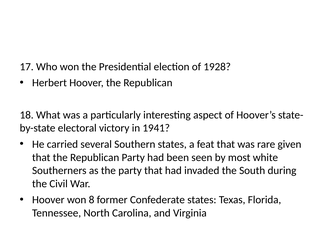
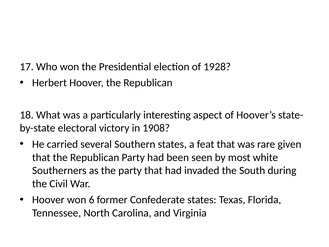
1941: 1941 -> 1908
8: 8 -> 6
